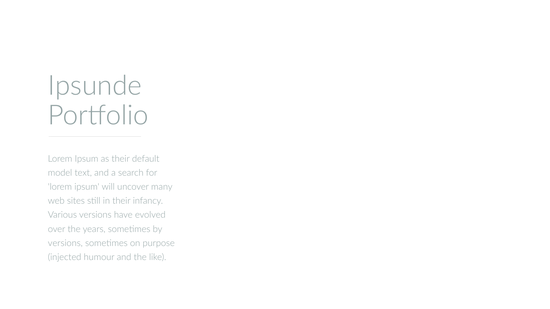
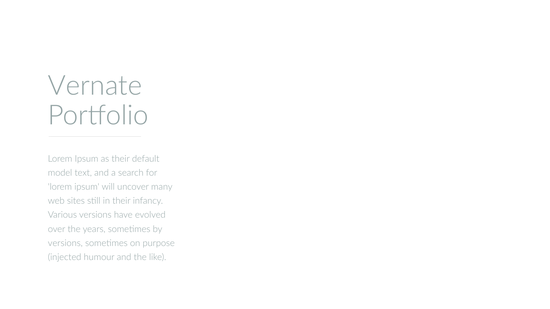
Ipsunde: Ipsunde -> Vernate
